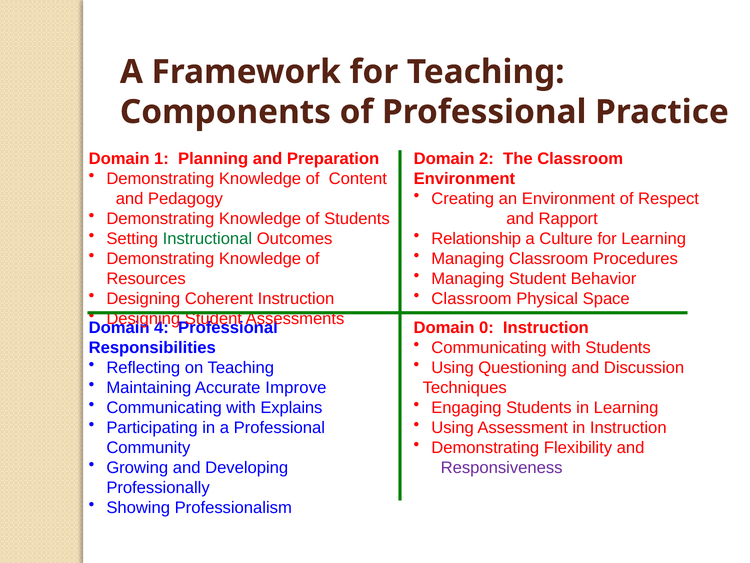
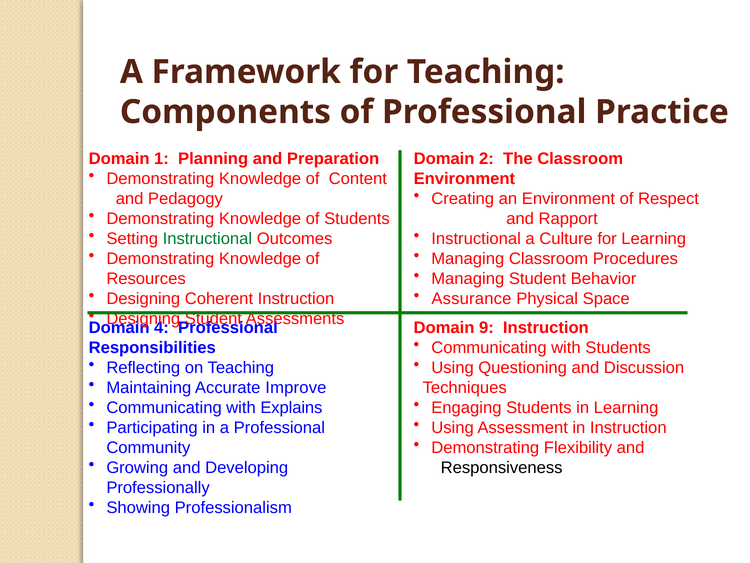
Relationship at (476, 238): Relationship -> Instructional
Classroom at (471, 298): Classroom -> Assurance
0: 0 -> 9
Responsiveness colour: purple -> black
